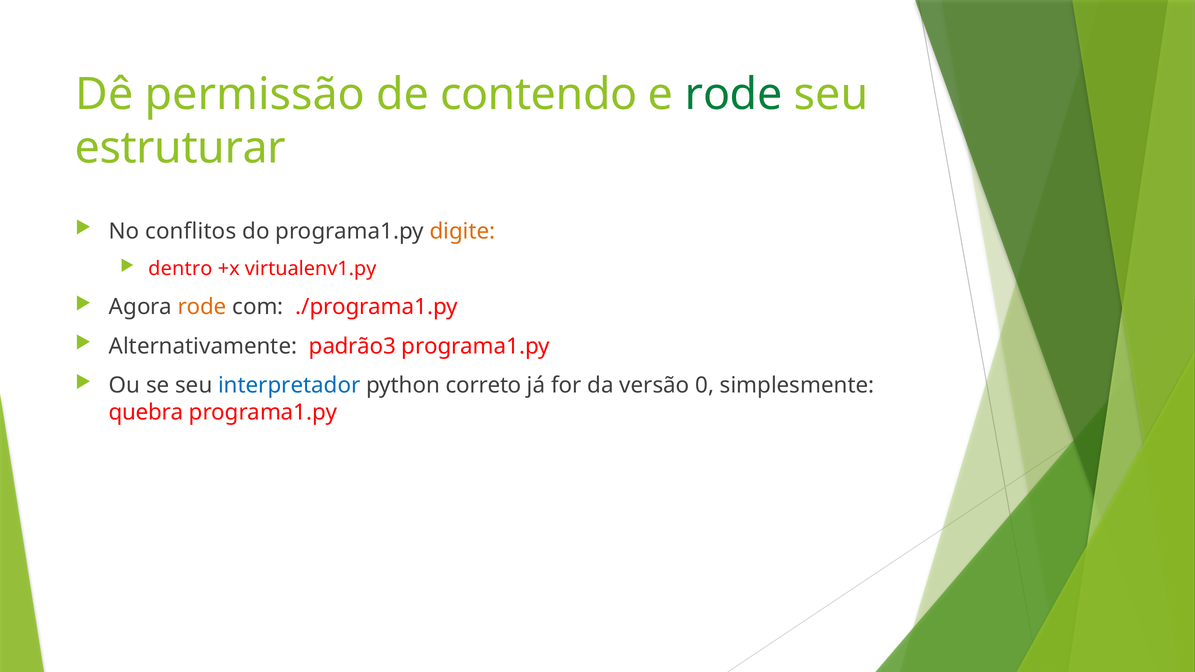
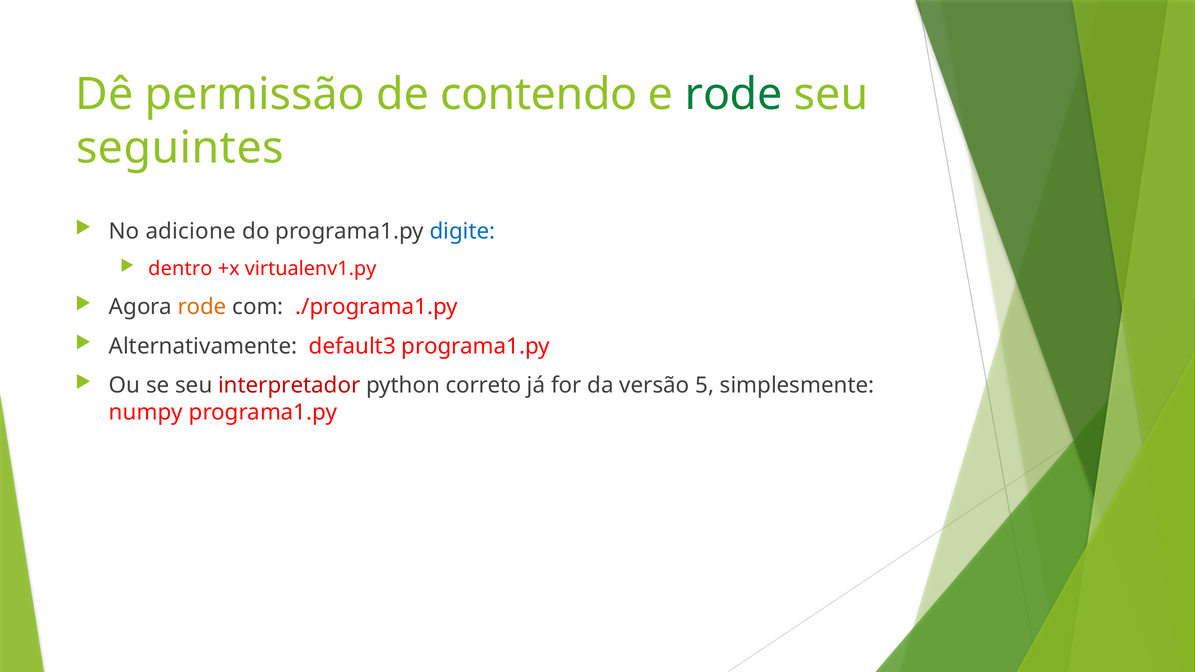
estruturar: estruturar -> seguintes
conflitos: conflitos -> adicione
digite colour: orange -> blue
padrão3: padrão3 -> default3
interpretador colour: blue -> red
0: 0 -> 5
quebra: quebra -> numpy
